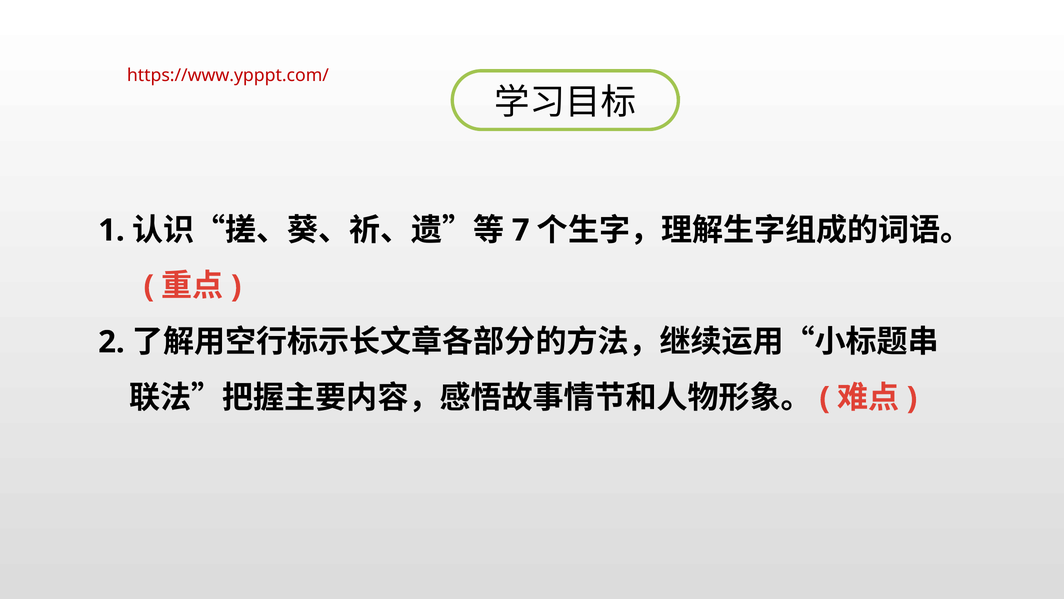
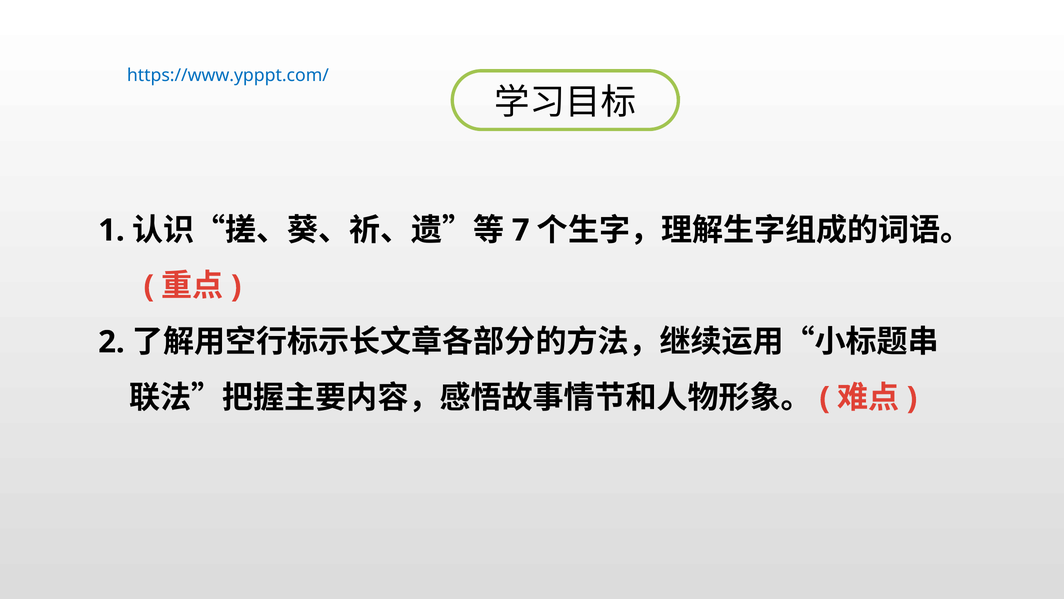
https://www.ypppt.com/ colour: red -> blue
